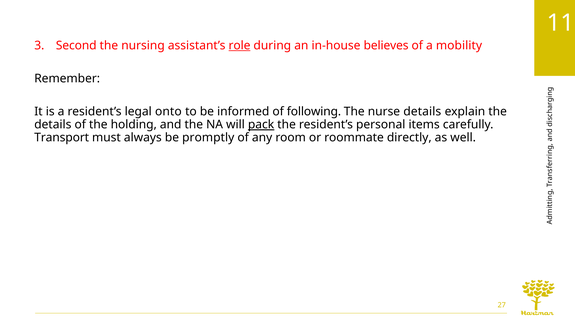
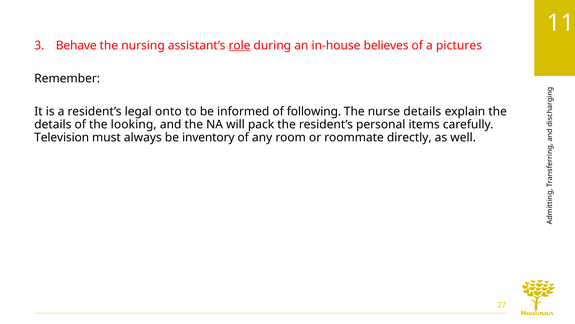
Second: Second -> Behave
mobility: mobility -> pictures
holding: holding -> looking
pack underline: present -> none
Transport: Transport -> Television
promptly: promptly -> inventory
